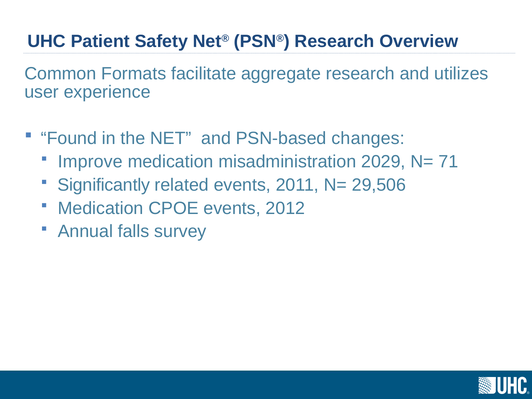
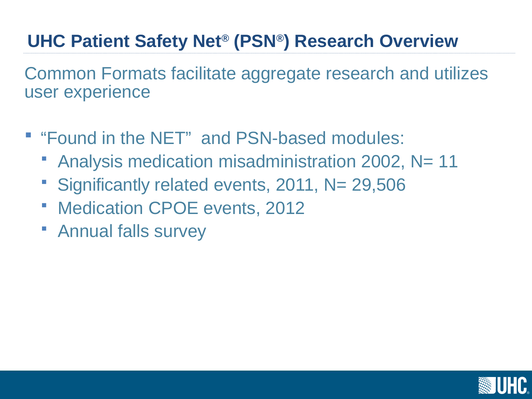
changes: changes -> modules
Improve: Improve -> Analysis
2029: 2029 -> 2002
71: 71 -> 11
